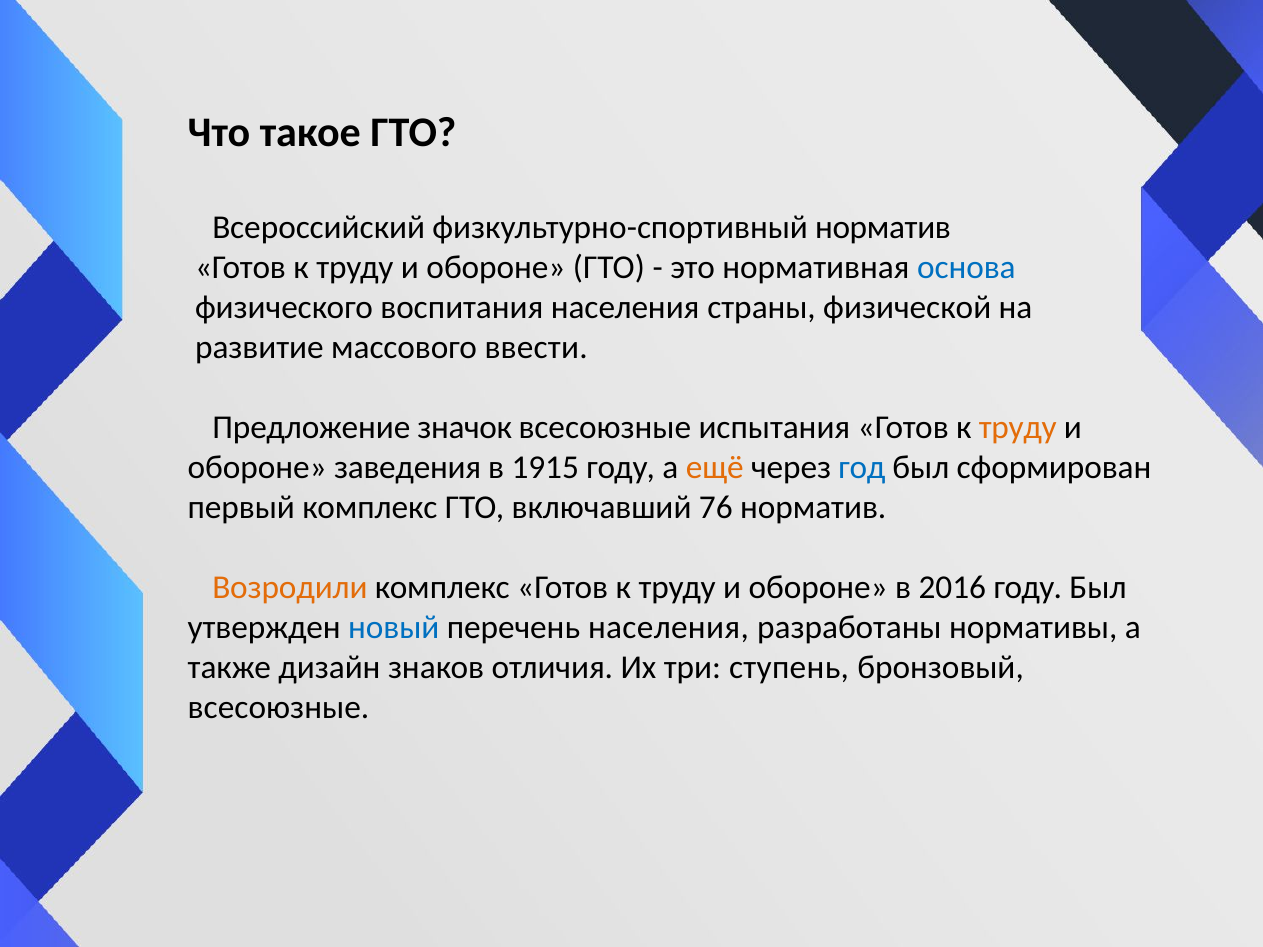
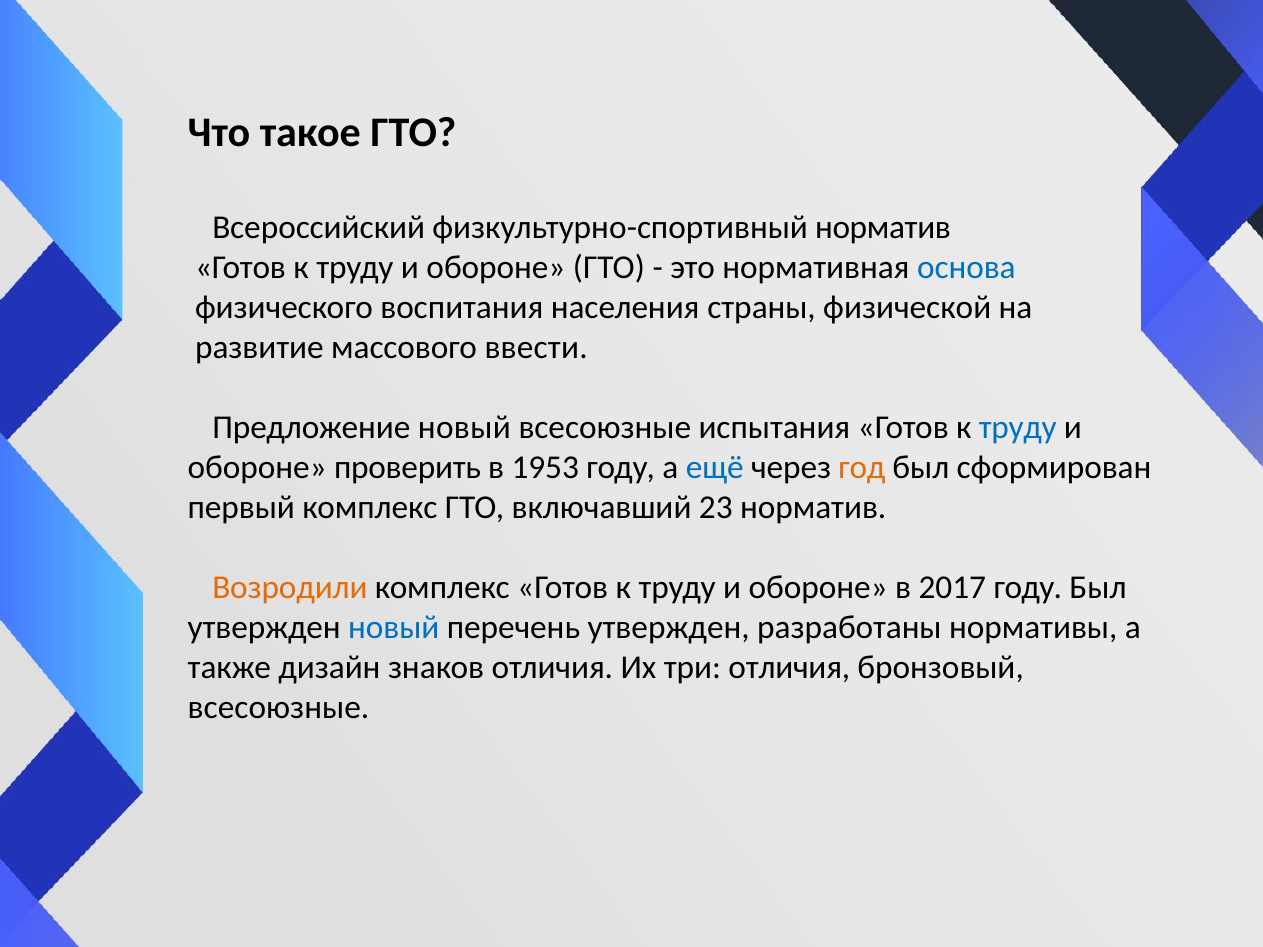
Предложение значок: значок -> новый
труду at (1018, 427) colour: orange -> blue
заведения: заведения -> проверить
1915: 1915 -> 1953
ещё colour: orange -> blue
год colour: blue -> orange
76: 76 -> 23
2016: 2016 -> 2017
перечень населения: населения -> утвержден
три ступень: ступень -> отличия
